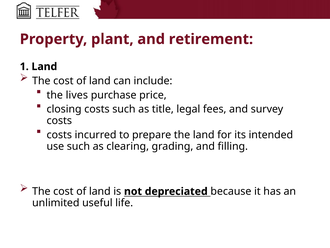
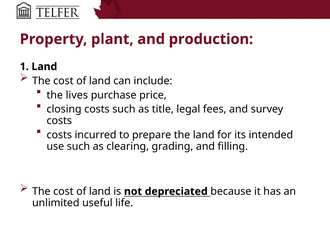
retirement: retirement -> production
